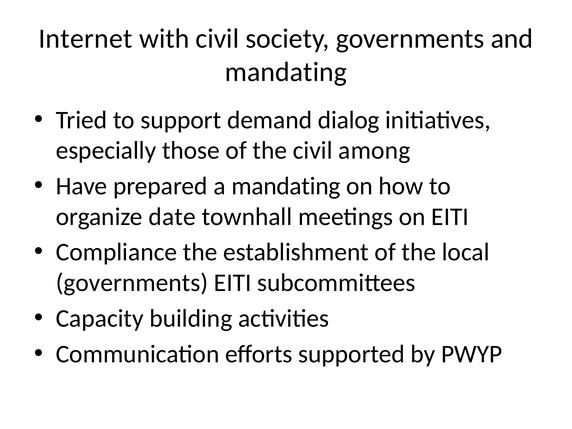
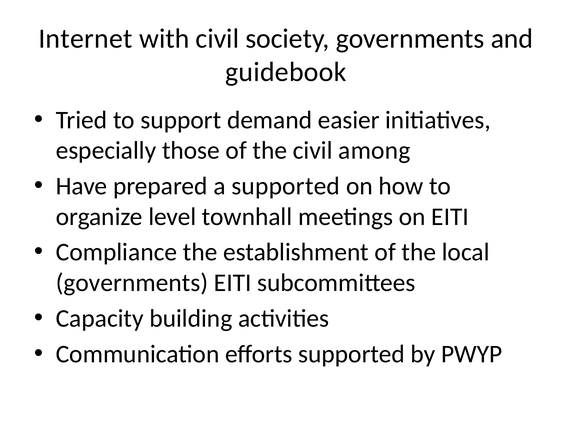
mandating at (286, 72): mandating -> guidebook
dialog: dialog -> easier
a mandating: mandating -> supported
date: date -> level
